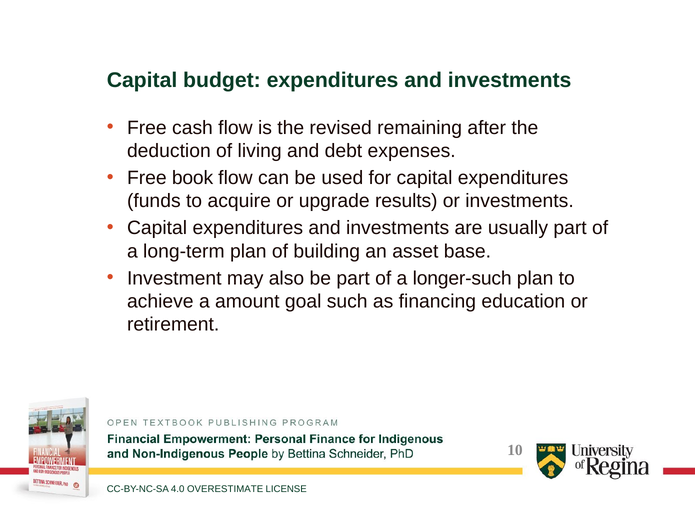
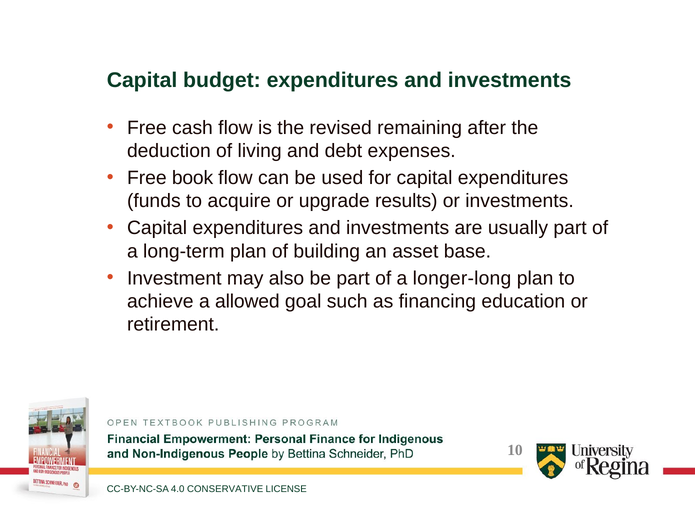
longer-such: longer-such -> longer-long
amount: amount -> allowed
OVERESTIMATE: OVERESTIMATE -> CONSERVATIVE
